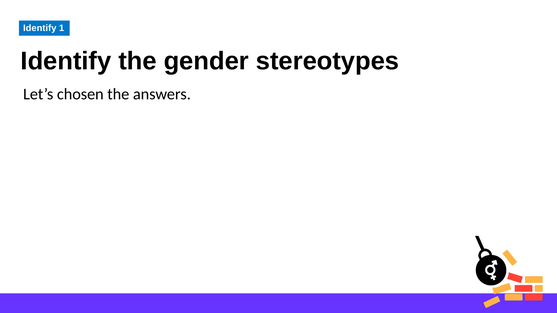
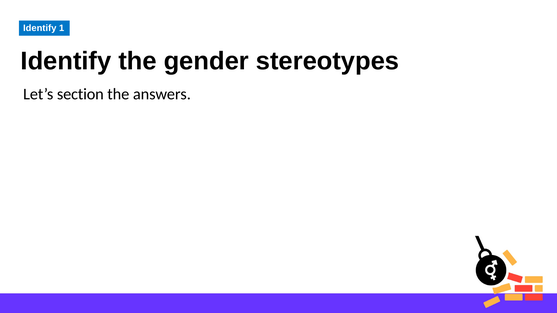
chosen: chosen -> section
